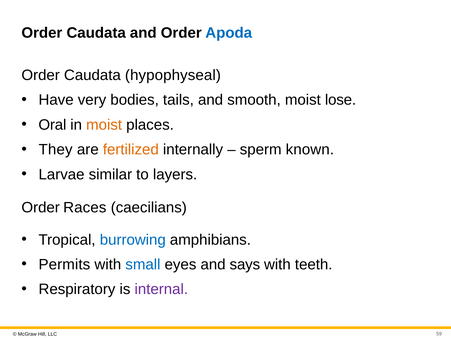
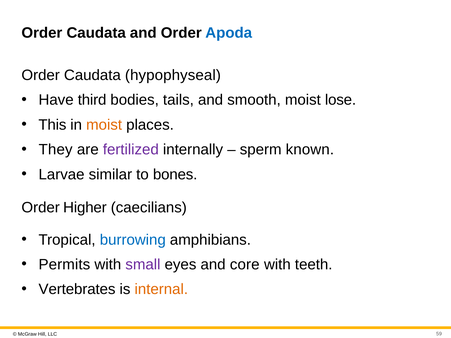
very: very -> third
Oral: Oral -> This
fertilized colour: orange -> purple
layers: layers -> bones
Races: Races -> Higher
small colour: blue -> purple
says: says -> core
Respiratory: Respiratory -> Vertebrates
internal colour: purple -> orange
